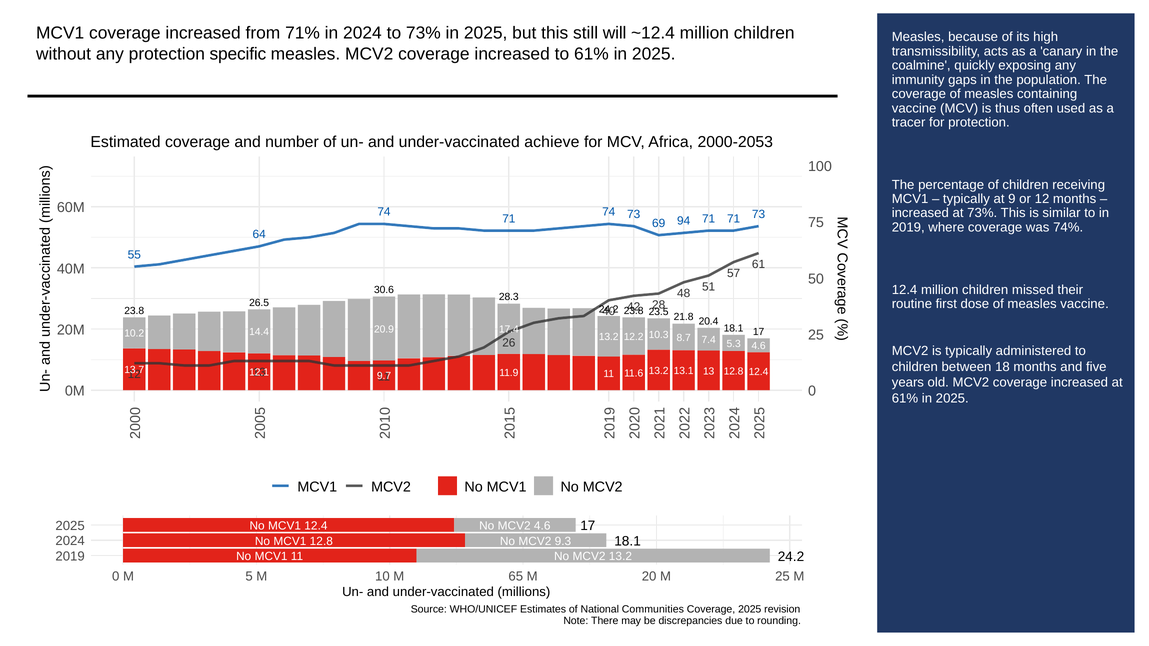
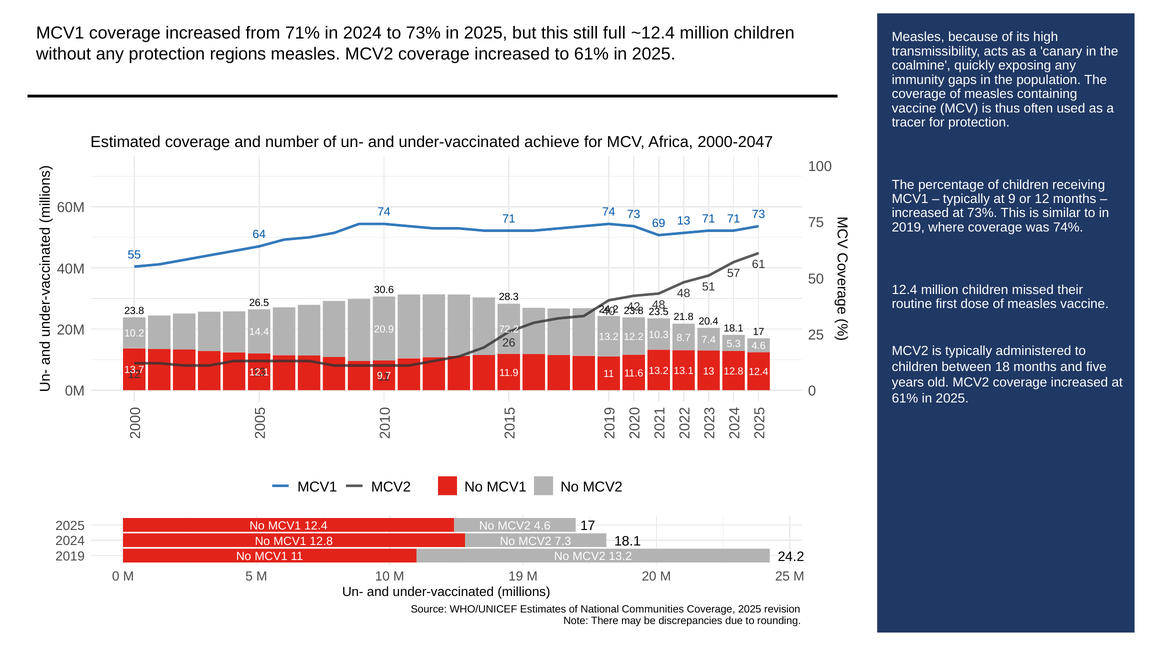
will: will -> full
specific: specific -> regions
2000-2053: 2000-2053 -> 2000-2047
69 94: 94 -> 13
28 at (659, 305): 28 -> 48
17.4: 17.4 -> 72.2
9.3: 9.3 -> 7.3
65: 65 -> 19
